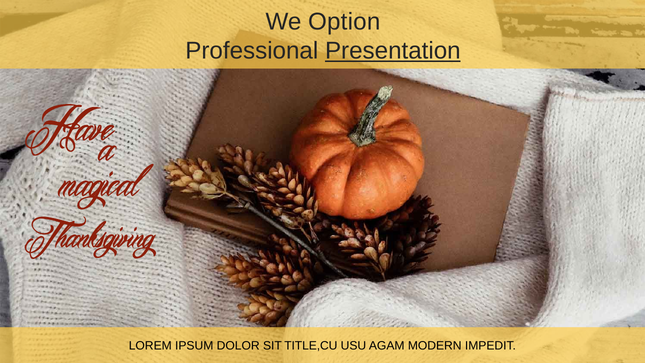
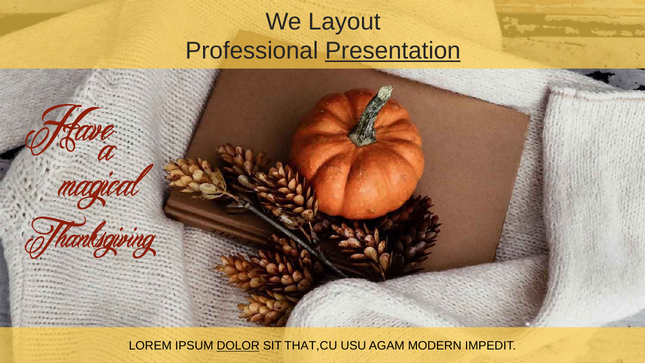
Option: Option -> Layout
DOLOR underline: none -> present
TITLE,CU: TITLE,CU -> THAT,CU
